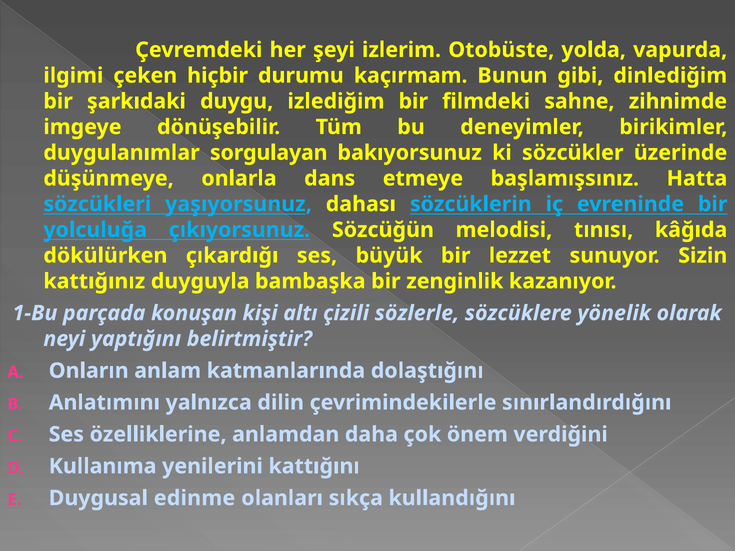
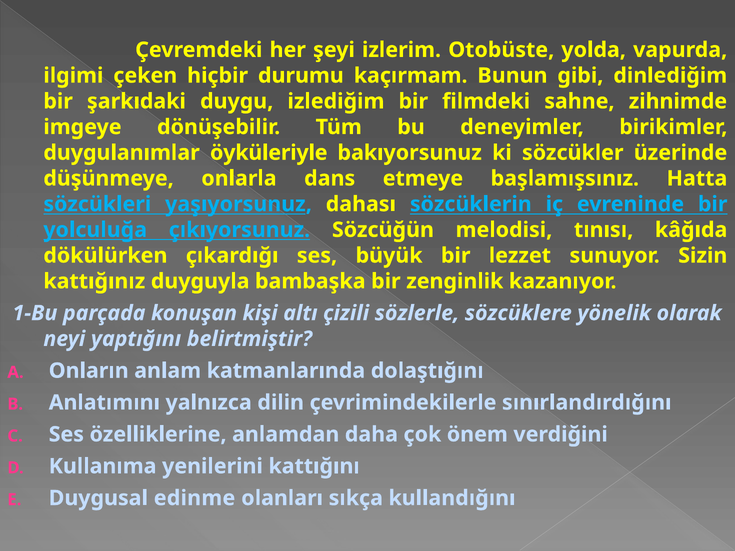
sorgulayan: sorgulayan -> öyküleriyle
